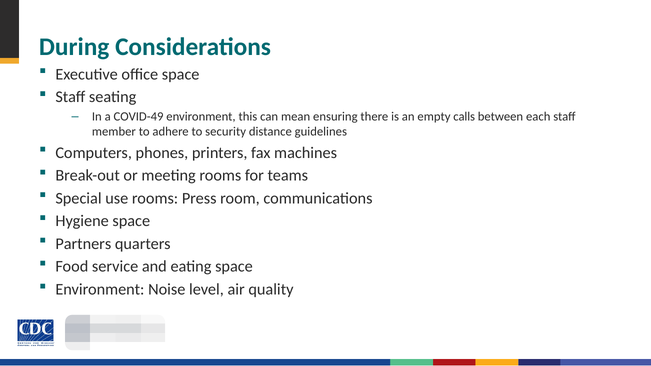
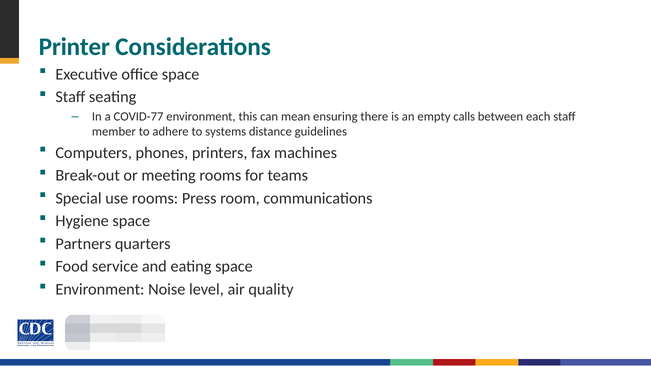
During: During -> Printer
COVID-49: COVID-49 -> COVID-77
security: security -> systems
